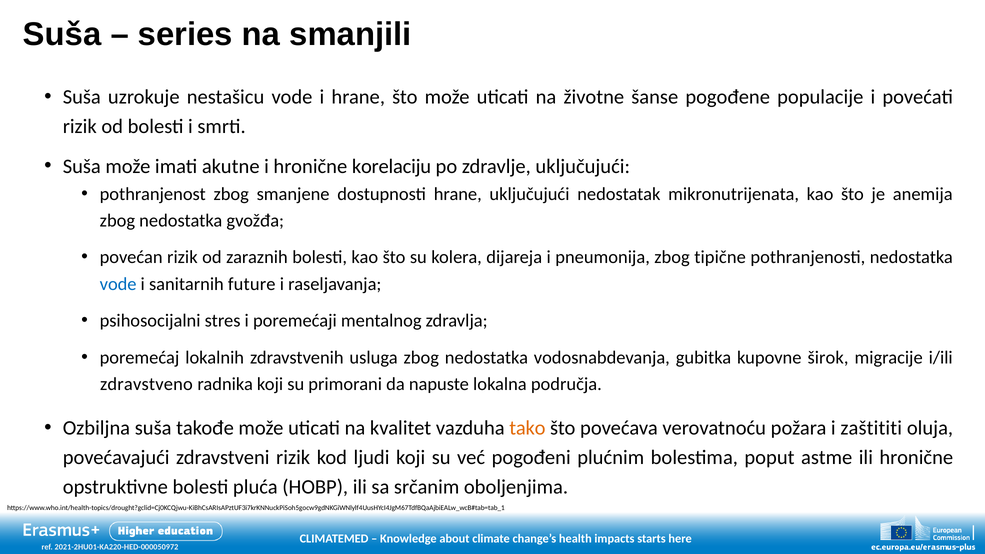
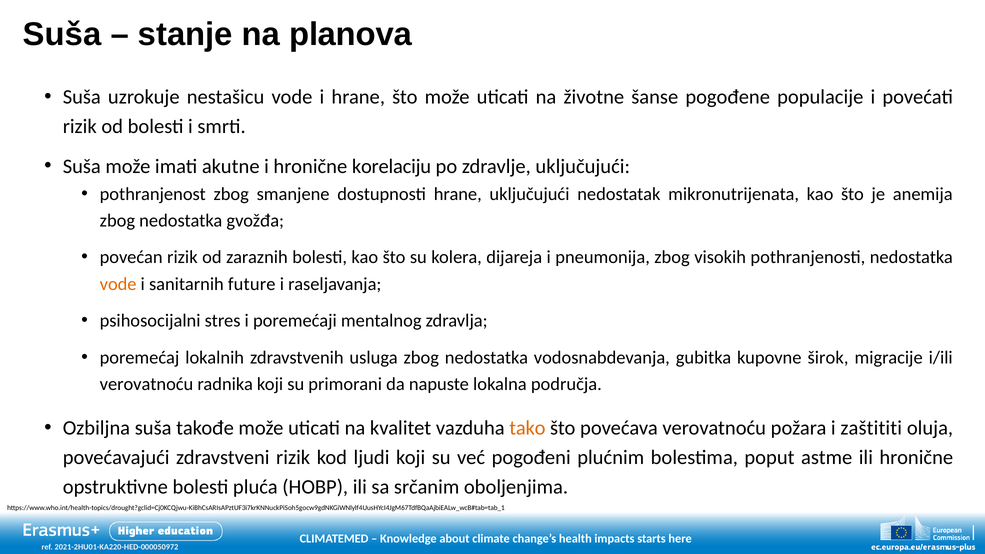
series: series -> stanje
smanjili: smanjili -> planova
tipične: tipične -> visokih
vode at (118, 284) colour: blue -> orange
zdravstveno at (146, 384): zdravstveno -> verovatnoću
